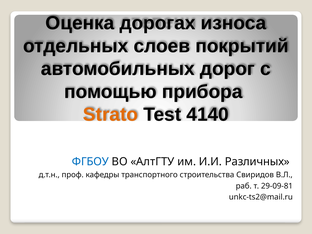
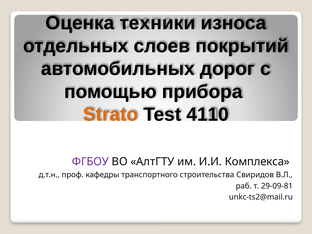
дорогах: дорогах -> техники
4140: 4140 -> 4110
ФГБОУ colour: blue -> purple
Различных: Различных -> Комплекса
